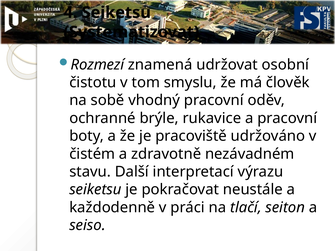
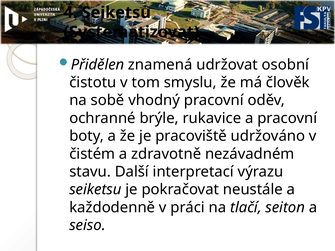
Rozmezí: Rozmezí -> Přidělen
